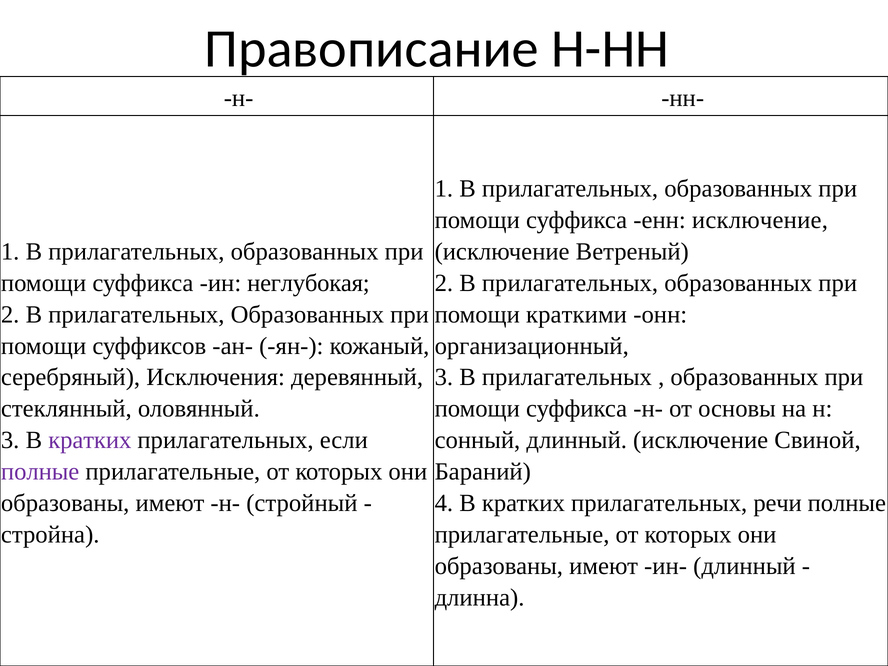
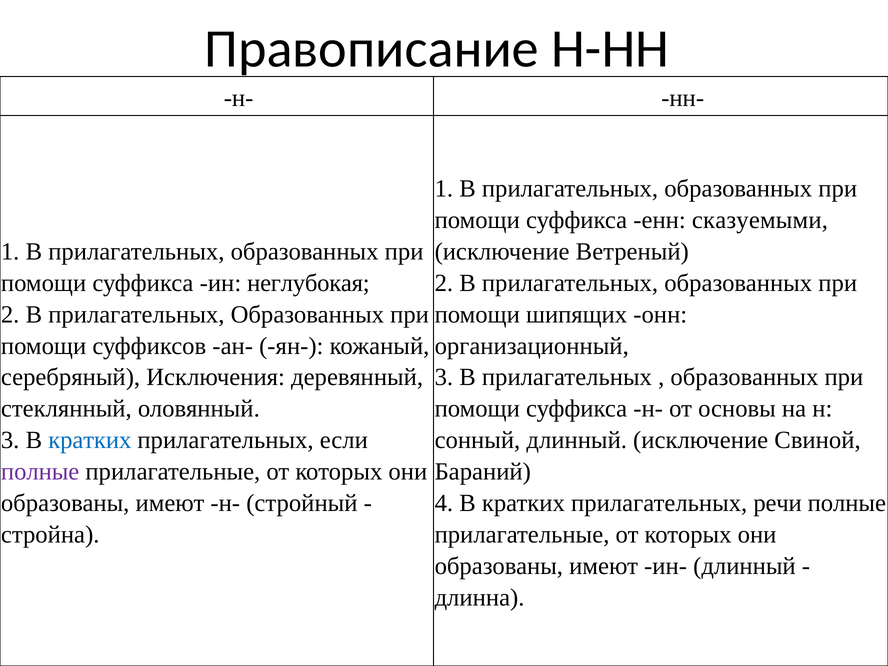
енн исключение: исключение -> сказуемыми
краткими: краткими -> шипящих
кратких at (90, 440) colour: purple -> blue
